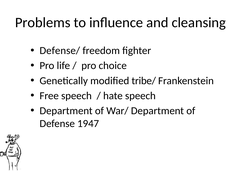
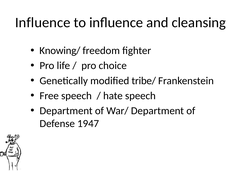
Problems at (43, 22): Problems -> Influence
Defense/: Defense/ -> Knowing/
